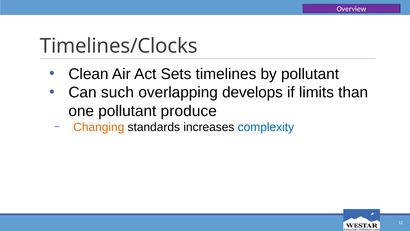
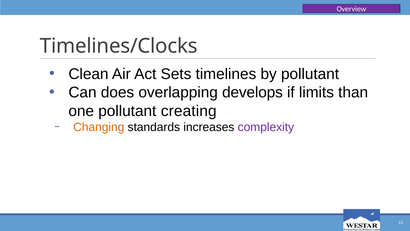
such: such -> does
produce: produce -> creating
complexity colour: blue -> purple
